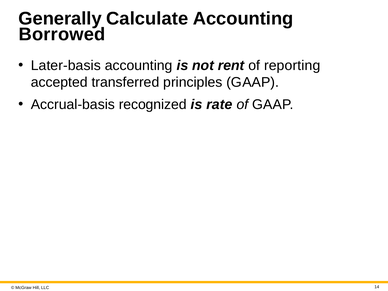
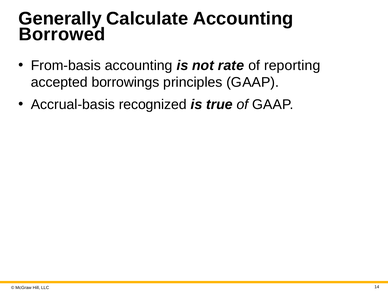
Later-basis: Later-basis -> From-basis
rent: rent -> rate
transferred: transferred -> borrowings
rate: rate -> true
